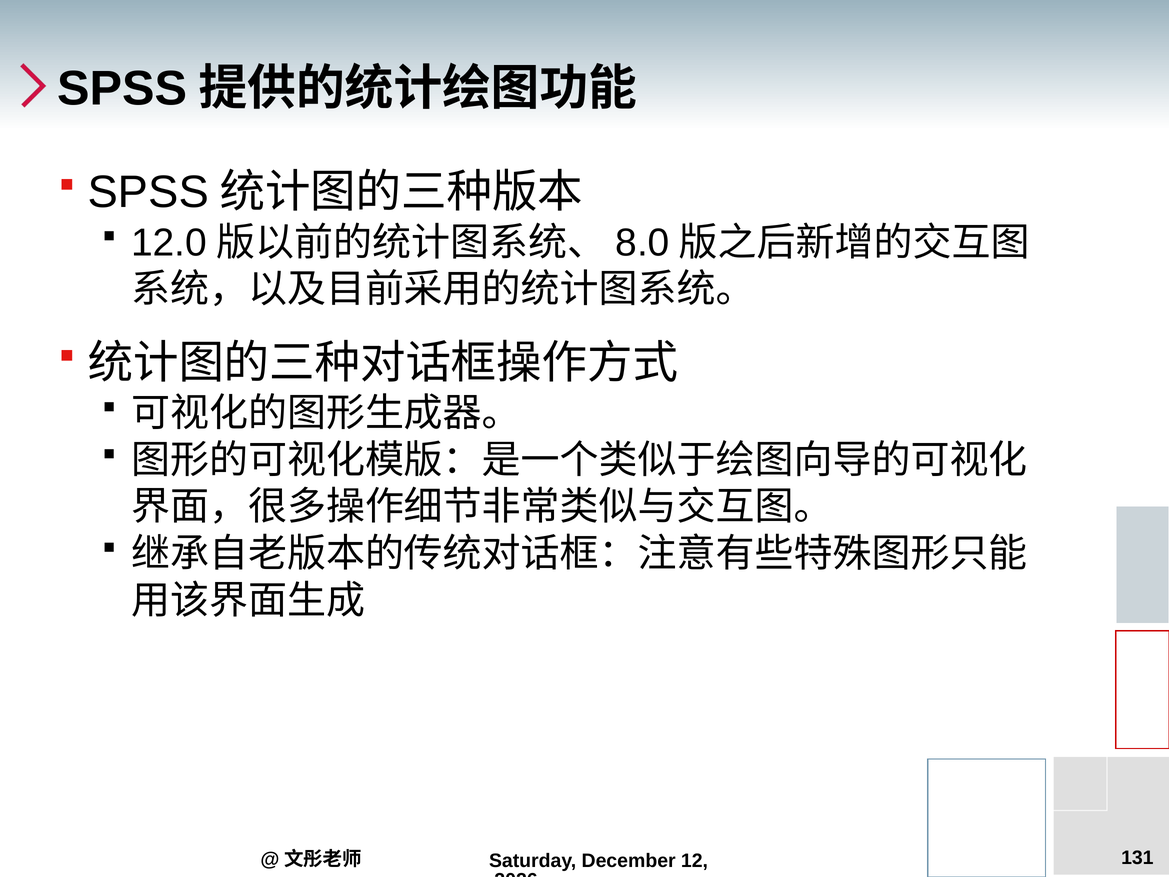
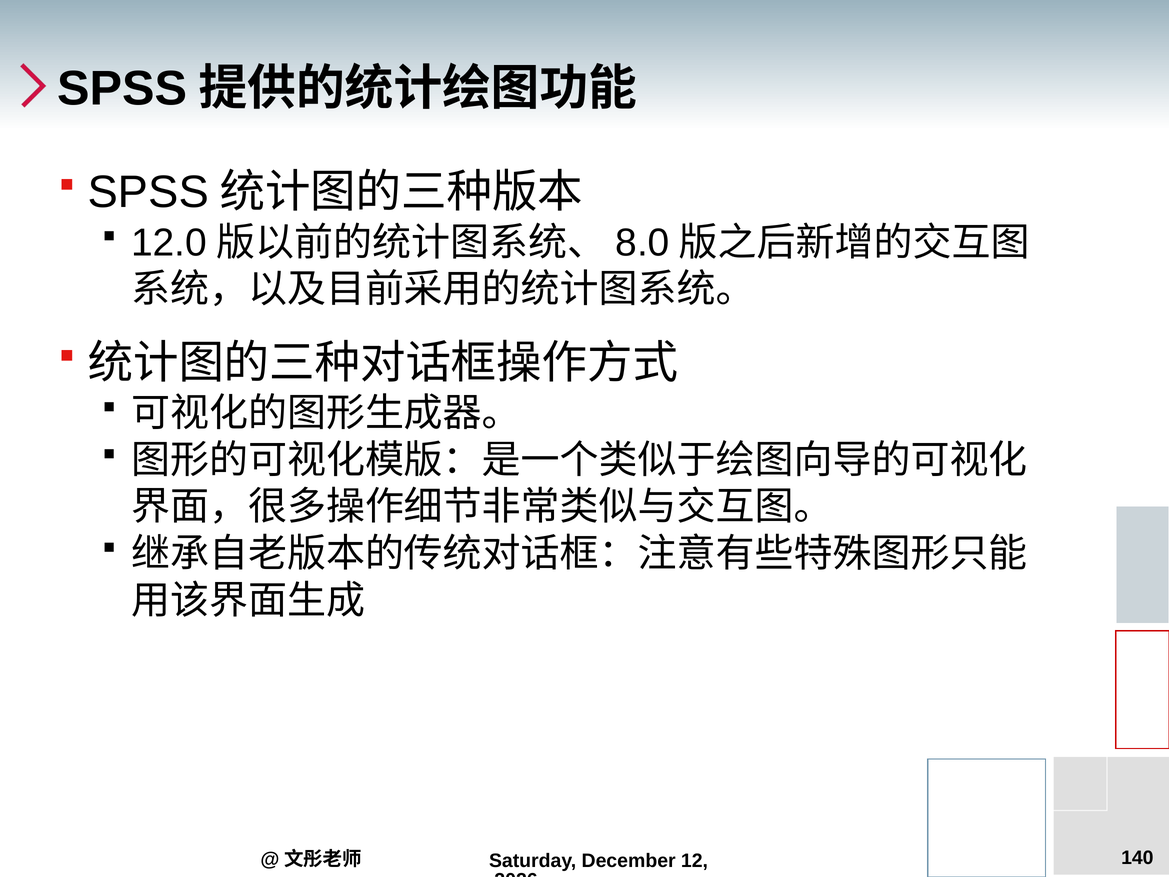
131: 131 -> 140
